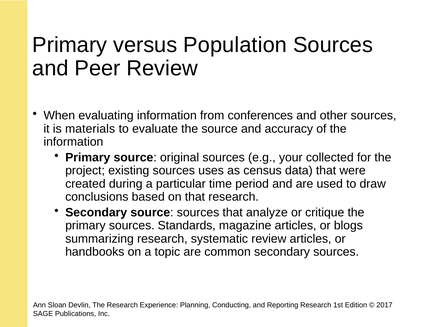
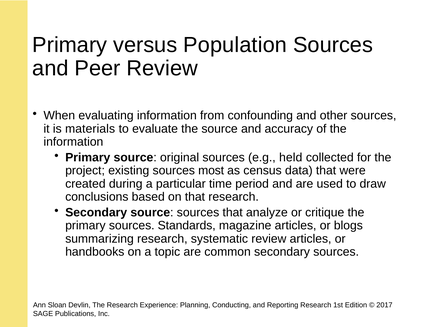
conferences: conferences -> confounding
your: your -> held
uses: uses -> most
